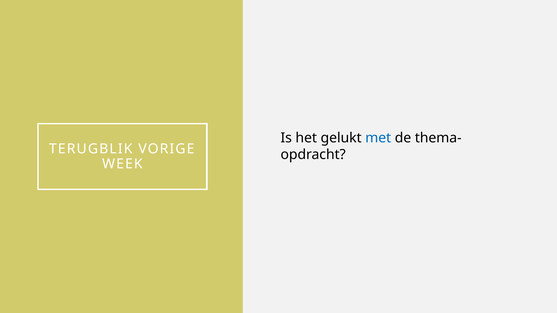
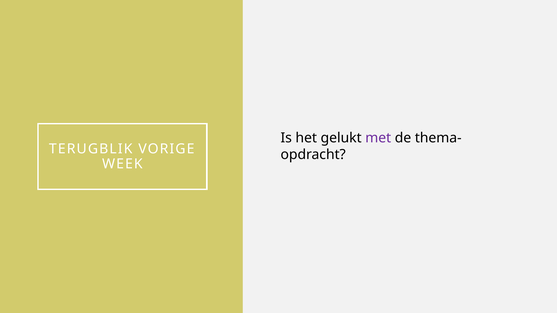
met colour: blue -> purple
